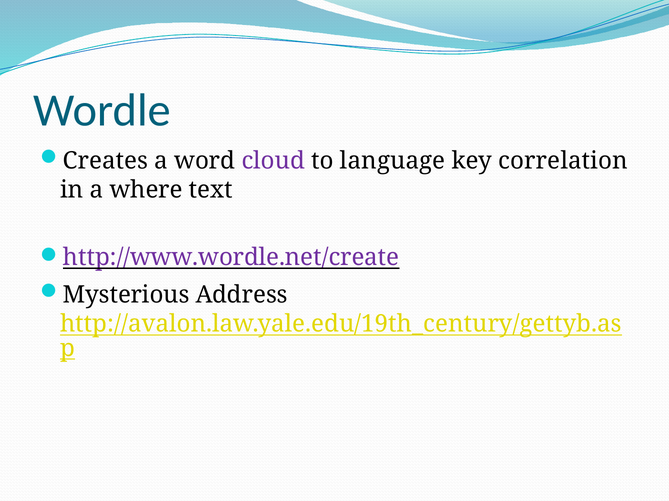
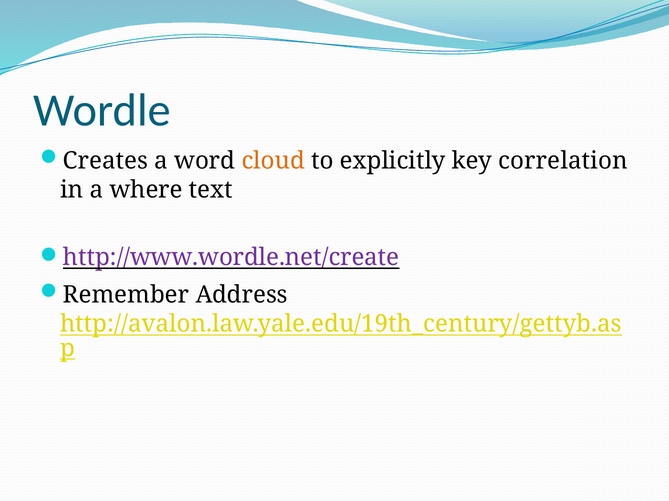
cloud colour: purple -> orange
language: language -> explicitly
Mysterious: Mysterious -> Remember
